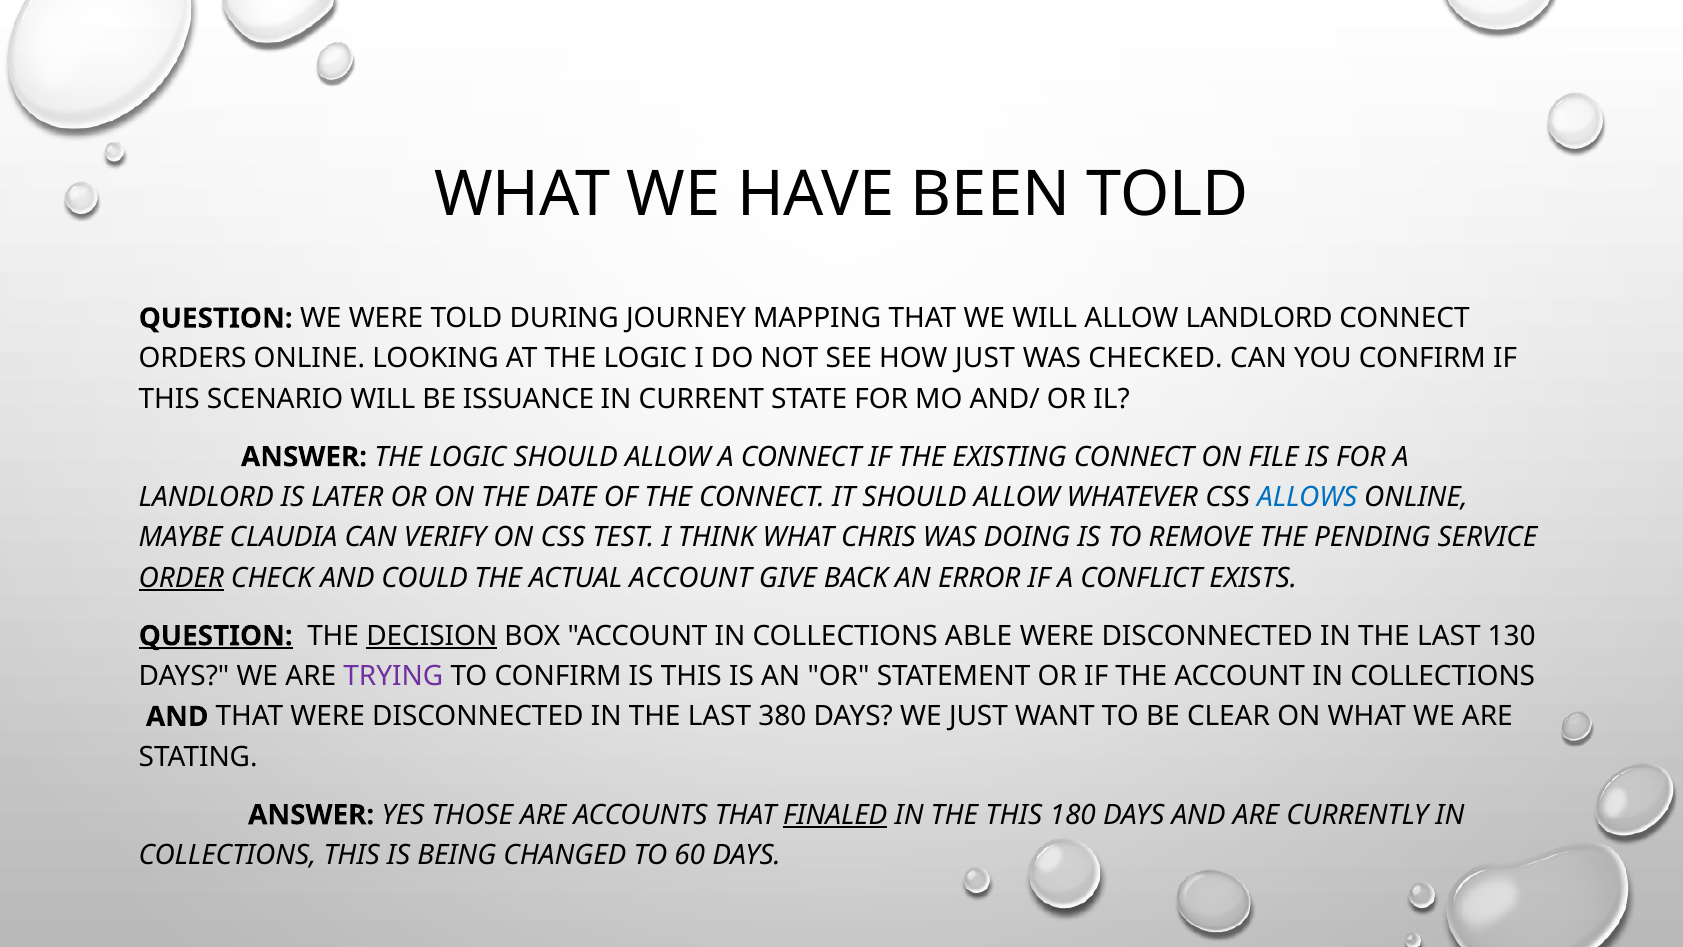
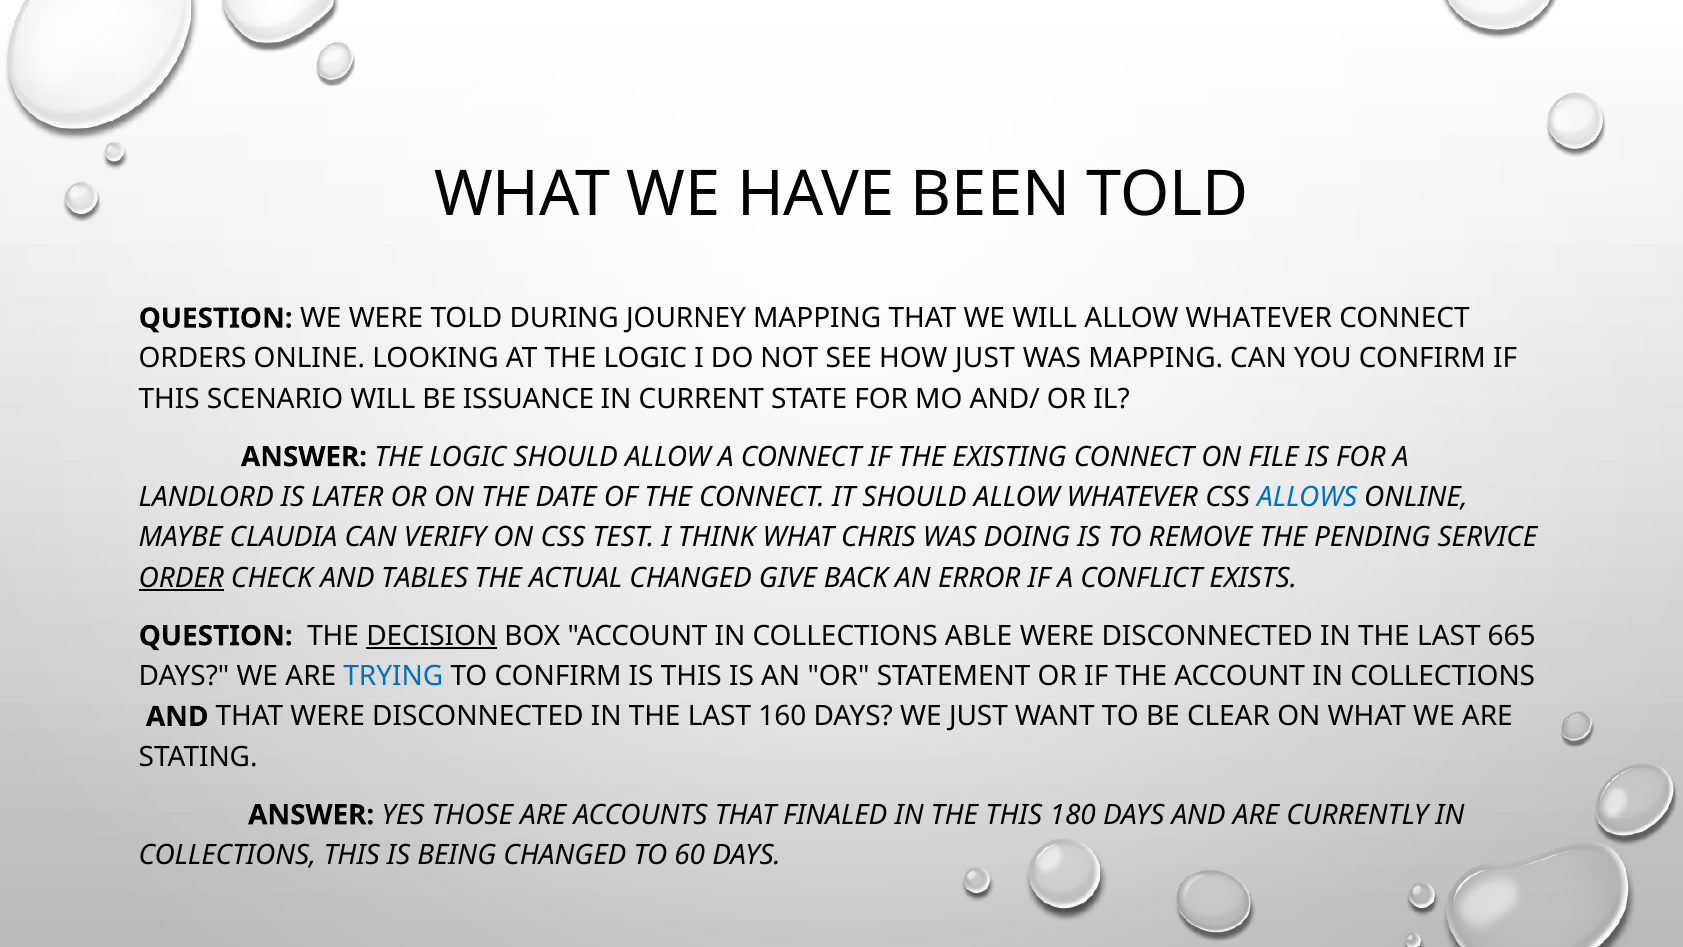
WILL ALLOW LANDLORD: LANDLORD -> WHATEVER
WAS CHECKED: CHECKED -> MAPPING
COULD: COULD -> TABLES
ACTUAL ACCOUNT: ACCOUNT -> CHANGED
QUESTION at (216, 636) underline: present -> none
130: 130 -> 665
TRYING colour: purple -> blue
380: 380 -> 160
FINALED underline: present -> none
